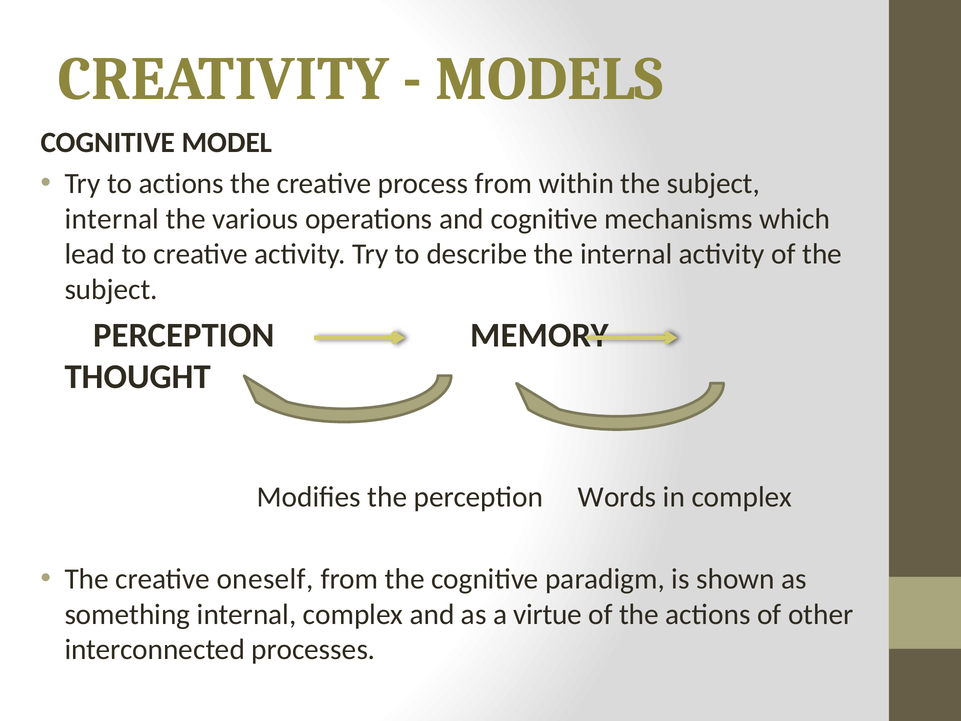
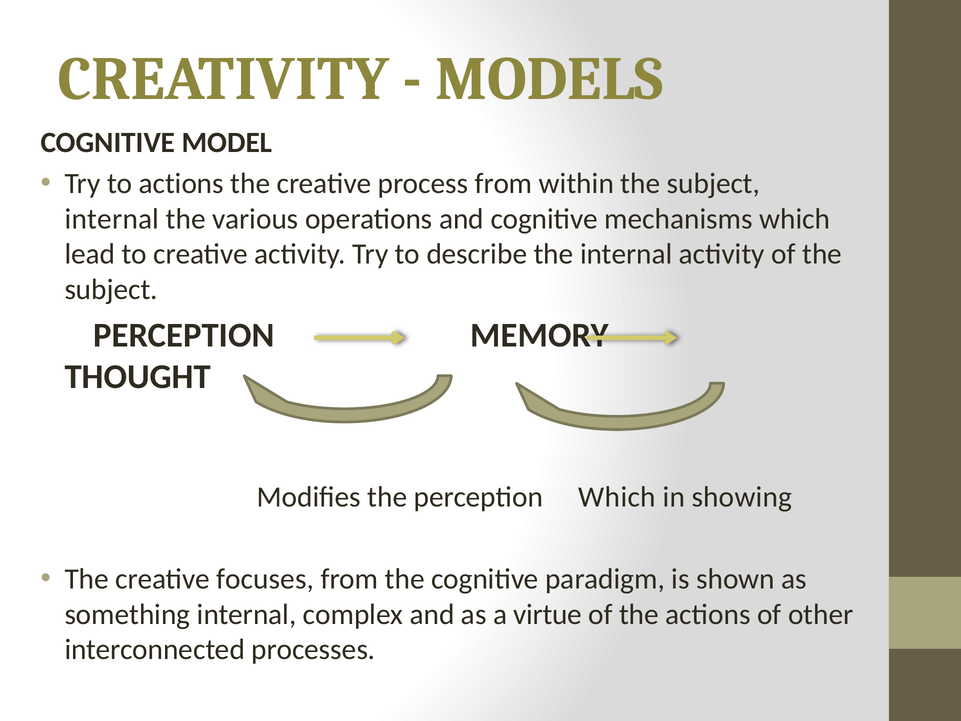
perception Words: Words -> Which
in complex: complex -> showing
oneself: oneself -> focuses
